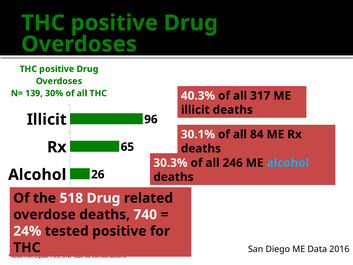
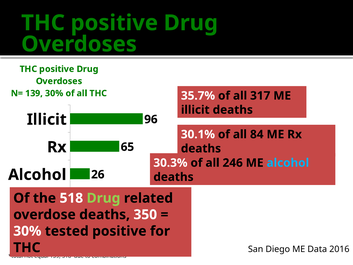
40.3%: 40.3% -> 35.7%
Drug at (103, 198) colour: white -> light green
740: 740 -> 350
24% at (27, 231): 24% -> 30%
